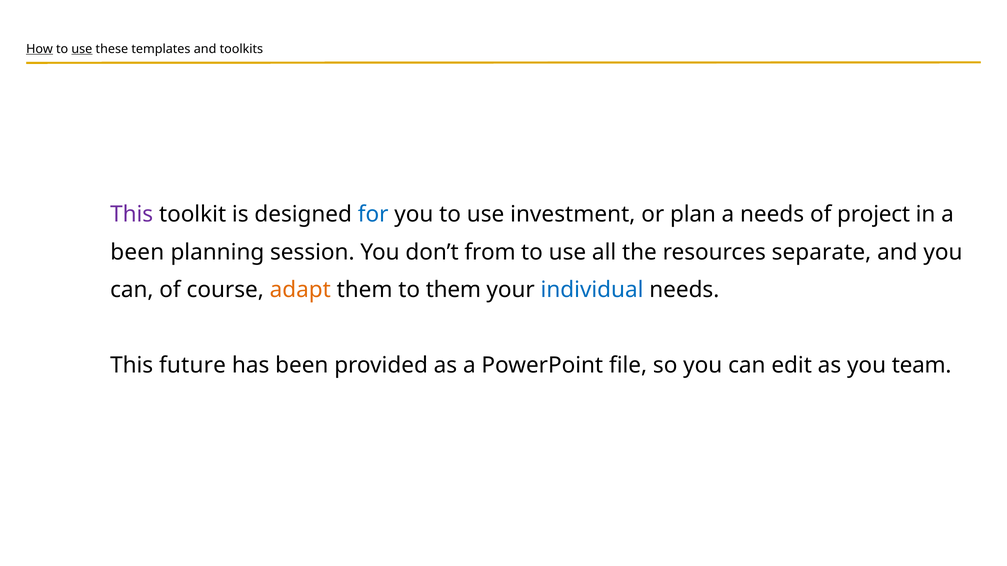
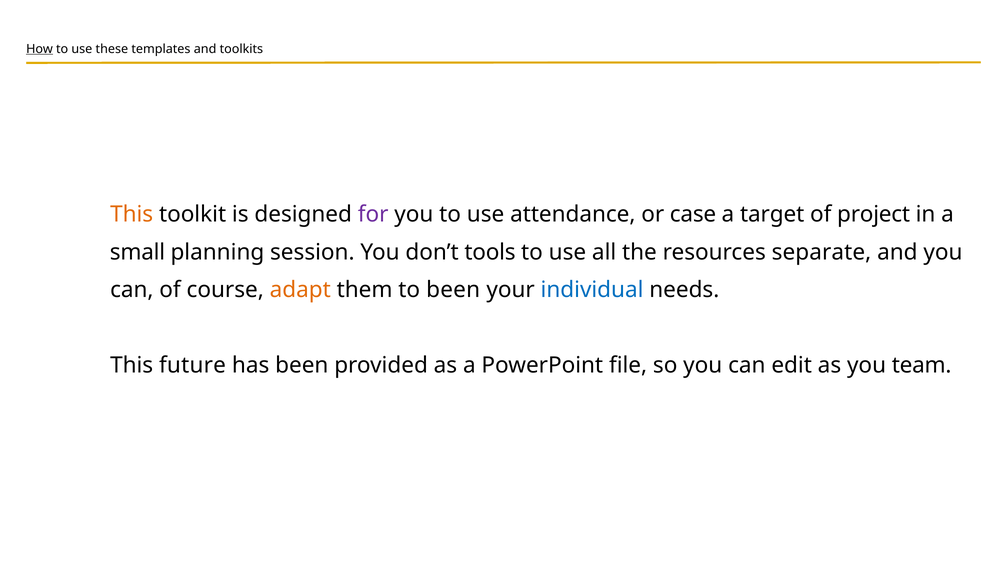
use at (82, 49) underline: present -> none
This at (132, 215) colour: purple -> orange
for colour: blue -> purple
investment: investment -> attendance
plan: plan -> case
a needs: needs -> target
been at (137, 252): been -> small
from: from -> tools
to them: them -> been
